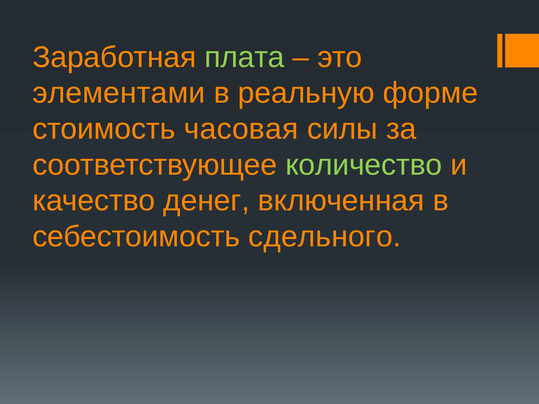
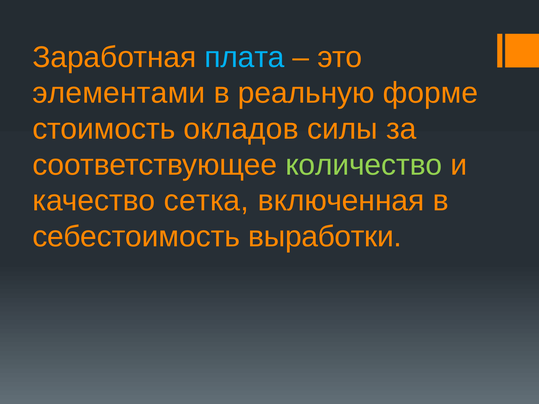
плата colour: light green -> light blue
часовая: часовая -> окладов
денег: денег -> сетка
сдельного: сдельного -> выработки
